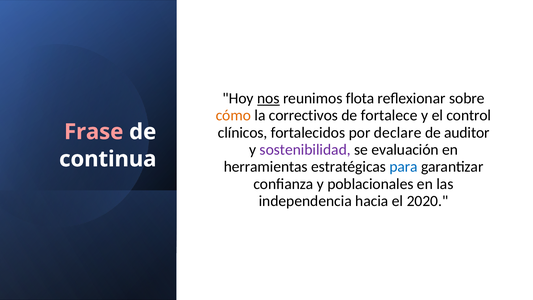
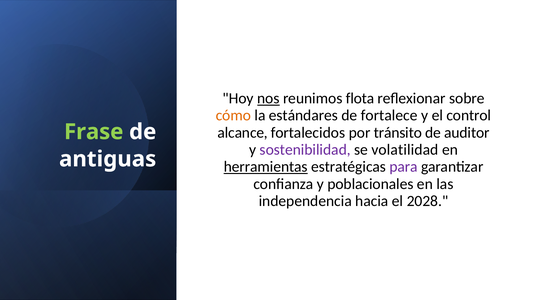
correctivos: correctivos -> estándares
clínicos: clínicos -> alcance
declare: declare -> tránsito
Frase colour: pink -> light green
evaluación: evaluación -> volatilidad
continua: continua -> antiguas
herramientas underline: none -> present
para colour: blue -> purple
2020: 2020 -> 2028
